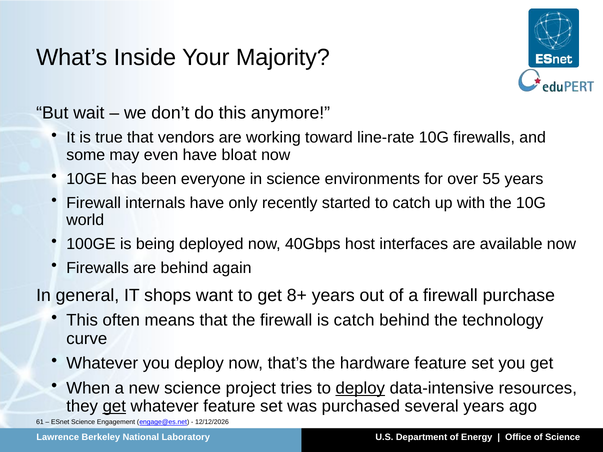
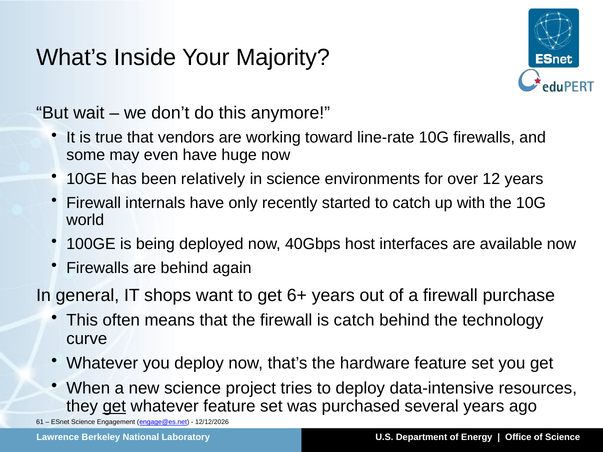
bloat: bloat -> huge
everyone: everyone -> relatively
55: 55 -> 12
8+: 8+ -> 6+
deploy at (360, 388) underline: present -> none
